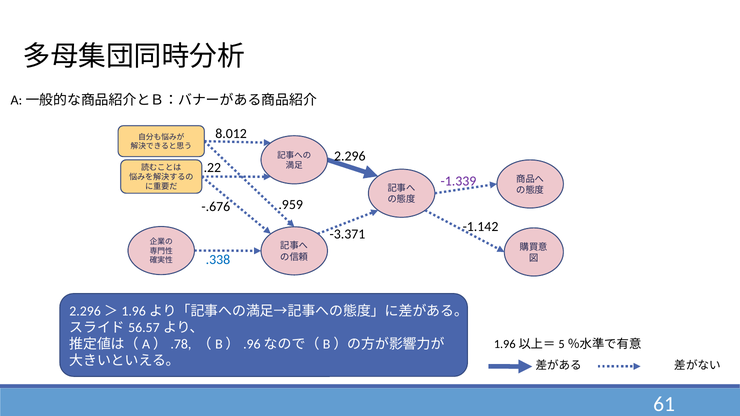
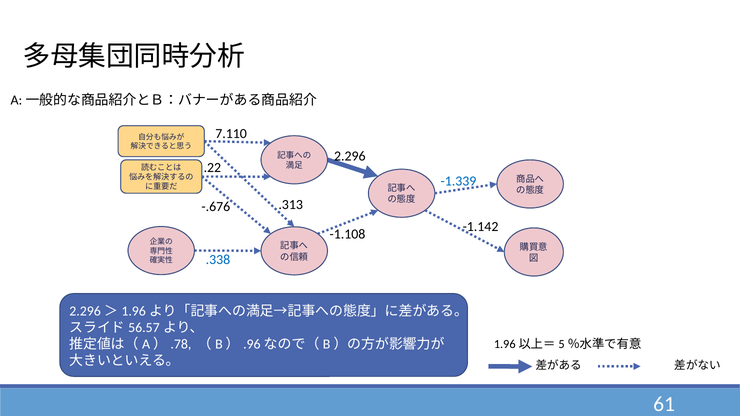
8.012: 8.012 -> 7.110
-1.339 colour: purple -> blue
.959: .959 -> .313
-3.371: -3.371 -> -1.108
